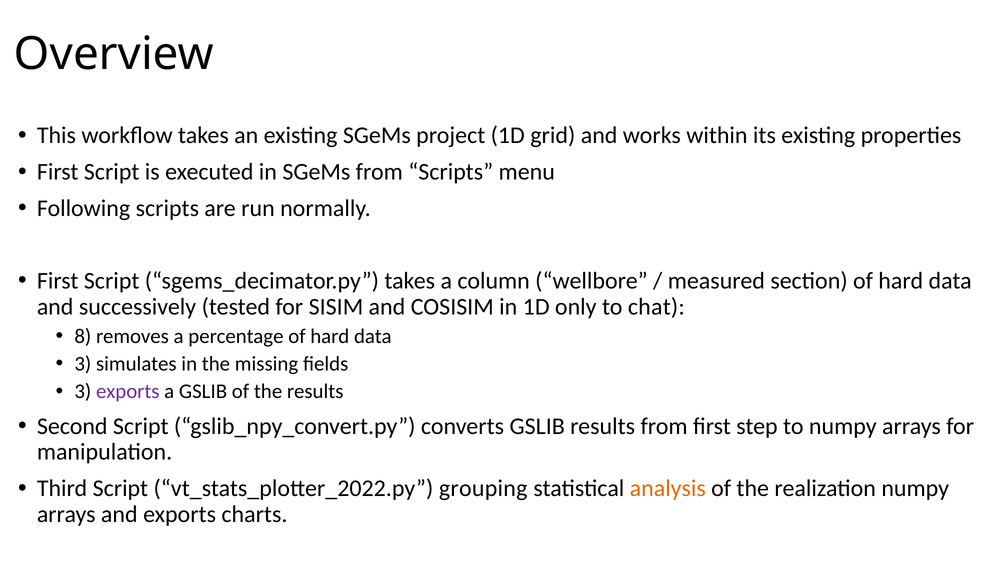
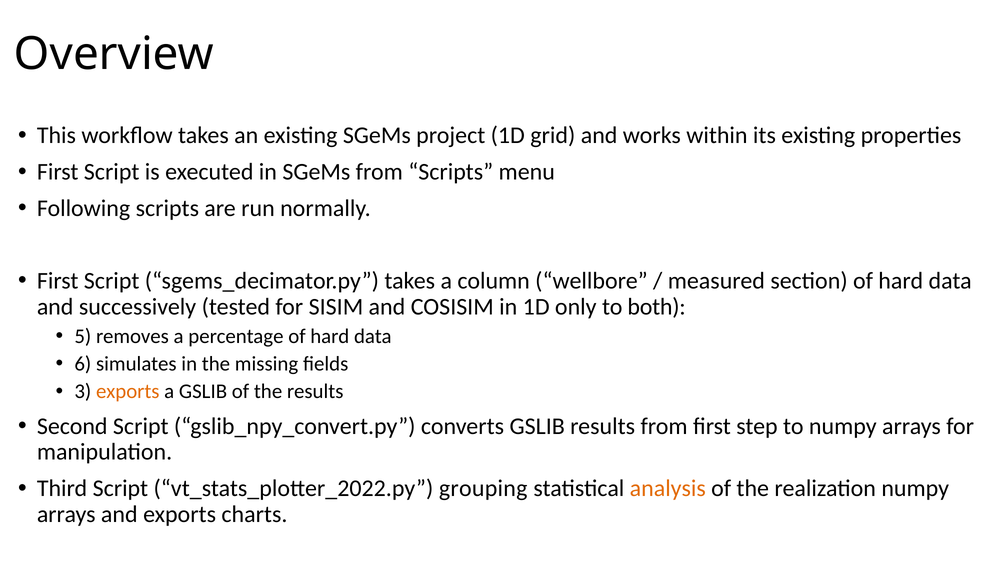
chat: chat -> both
8: 8 -> 5
3 at (83, 364): 3 -> 6
exports at (128, 392) colour: purple -> orange
